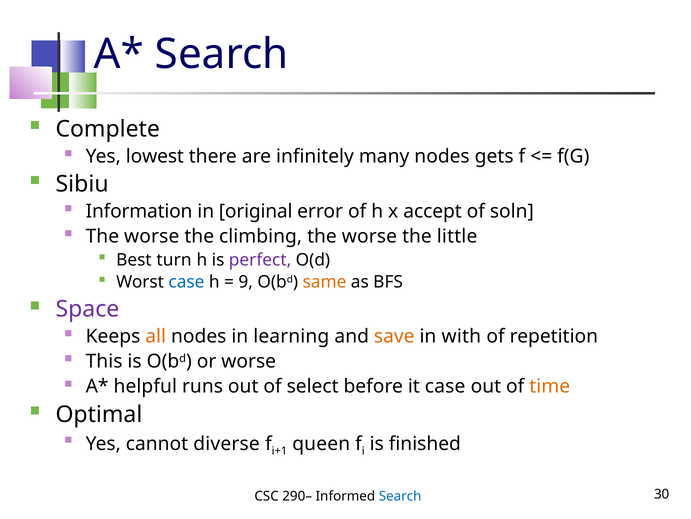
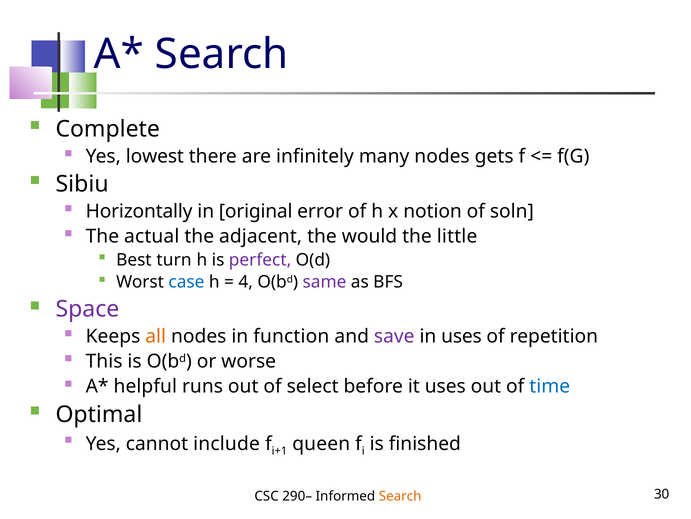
Information: Information -> Horizontally
accept: accept -> notion
worse at (152, 236): worse -> actual
climbing: climbing -> adjacent
worse at (369, 236): worse -> would
9: 9 -> 4
same colour: orange -> purple
learning: learning -> function
save colour: orange -> purple
in with: with -> uses
it case: case -> uses
time colour: orange -> blue
diverse: diverse -> include
Search at (400, 496) colour: blue -> orange
